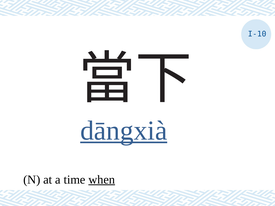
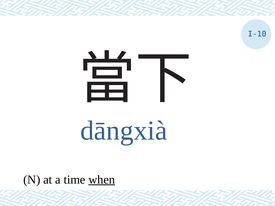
dāngxià underline: present -> none
